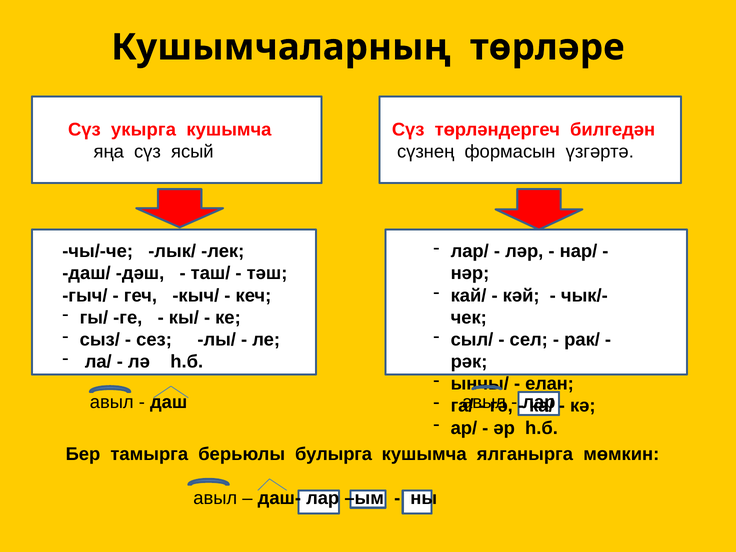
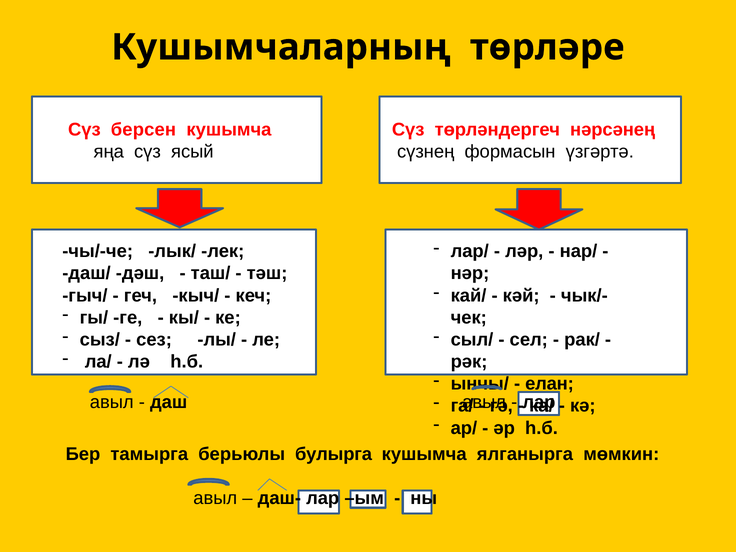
укырга: укырга -> берсен
билгедән: билгедән -> нәрсәнең
